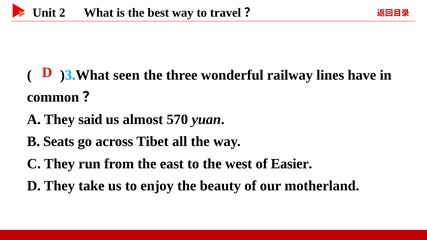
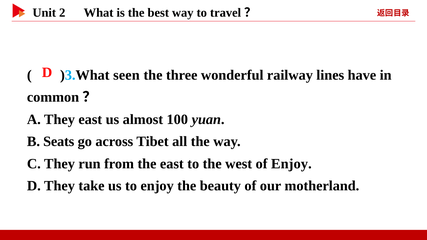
They said: said -> east
570: 570 -> 100
of Easier: Easier -> Enjoy
